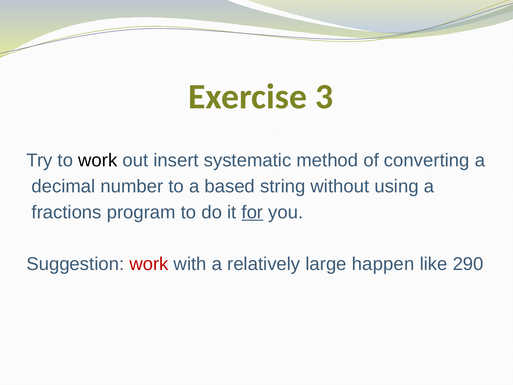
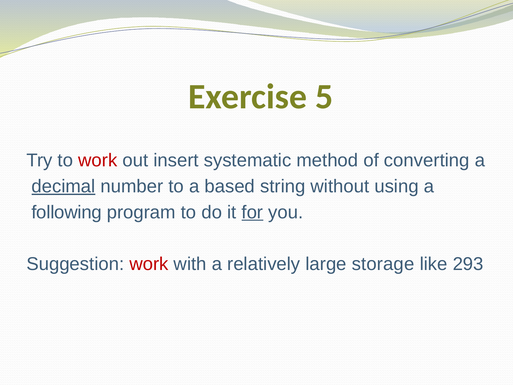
3: 3 -> 5
work at (98, 160) colour: black -> red
decimal underline: none -> present
fractions: fractions -> following
happen: happen -> storage
290: 290 -> 293
